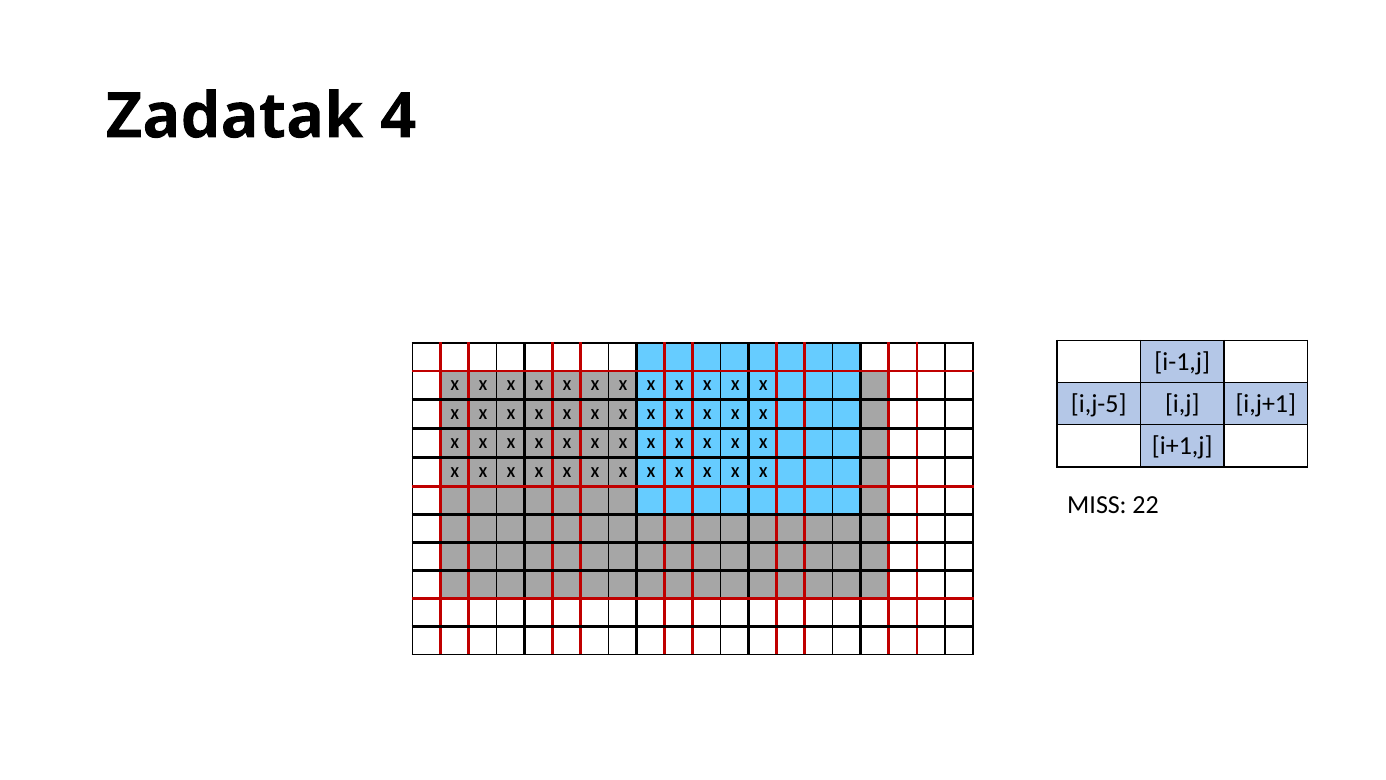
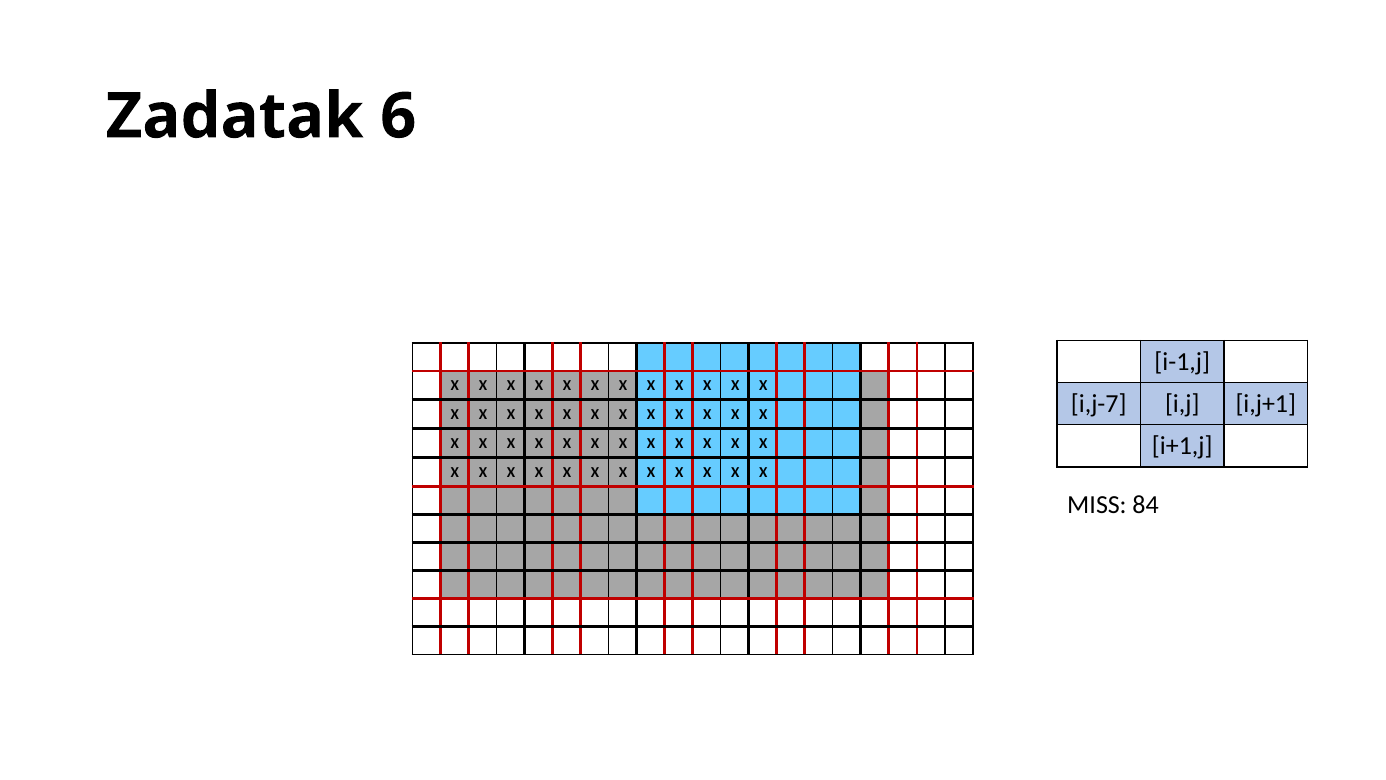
4: 4 -> 6
i,j-5: i,j-5 -> i,j-7
22: 22 -> 84
